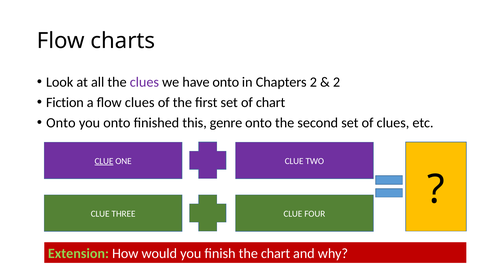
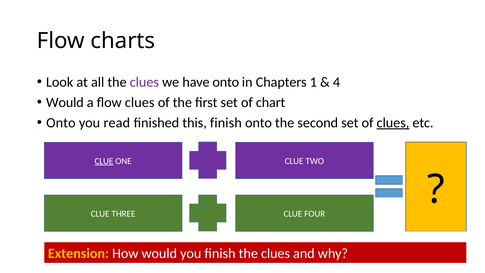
Chapters 2: 2 -> 1
2 at (337, 82): 2 -> 4
Fiction at (65, 102): Fiction -> Would
you onto: onto -> read
this genre: genre -> finish
clues at (393, 123) underline: none -> present
Extension colour: light green -> yellow
finish the chart: chart -> clues
